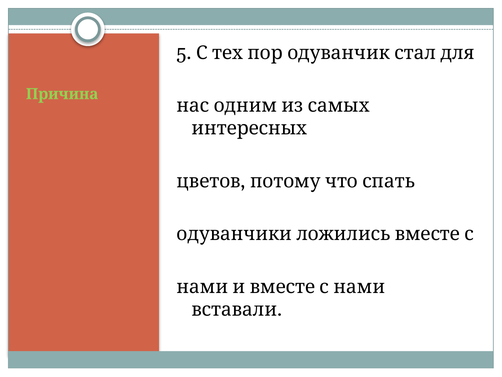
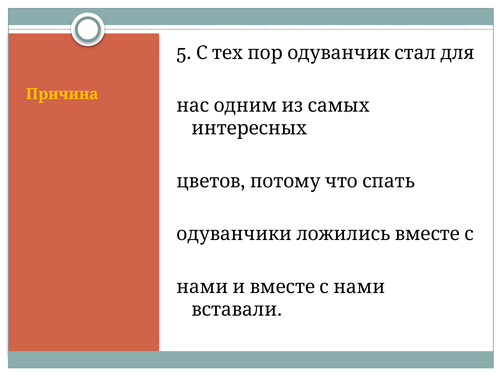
Причина colour: light green -> yellow
